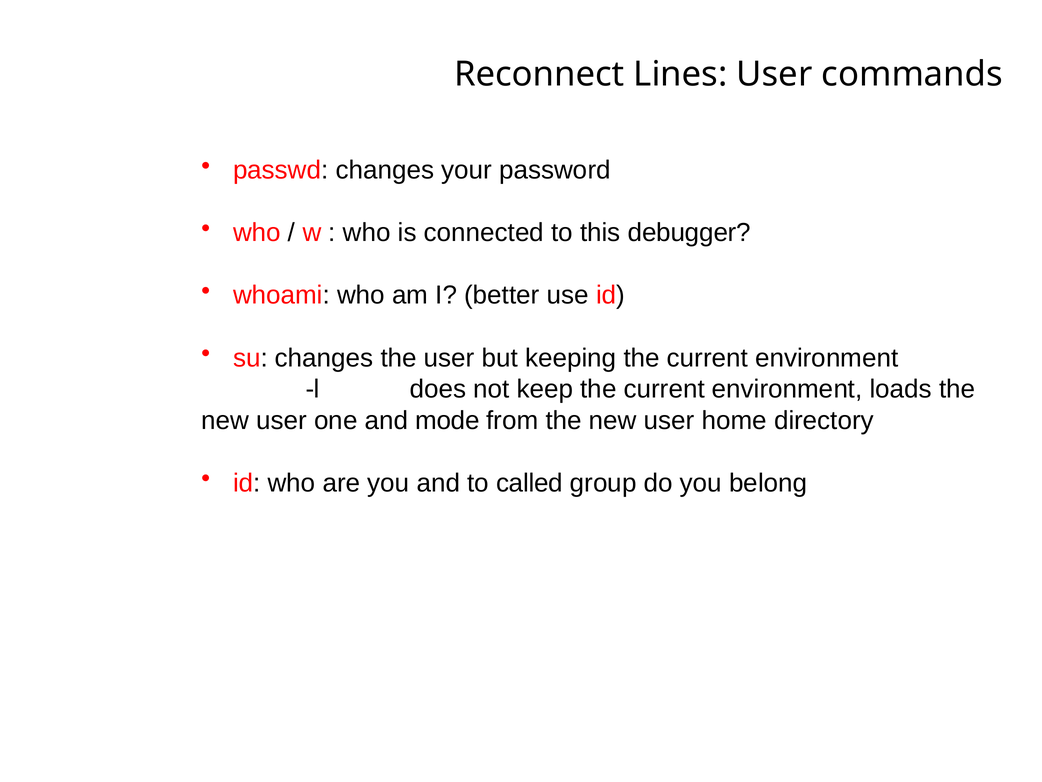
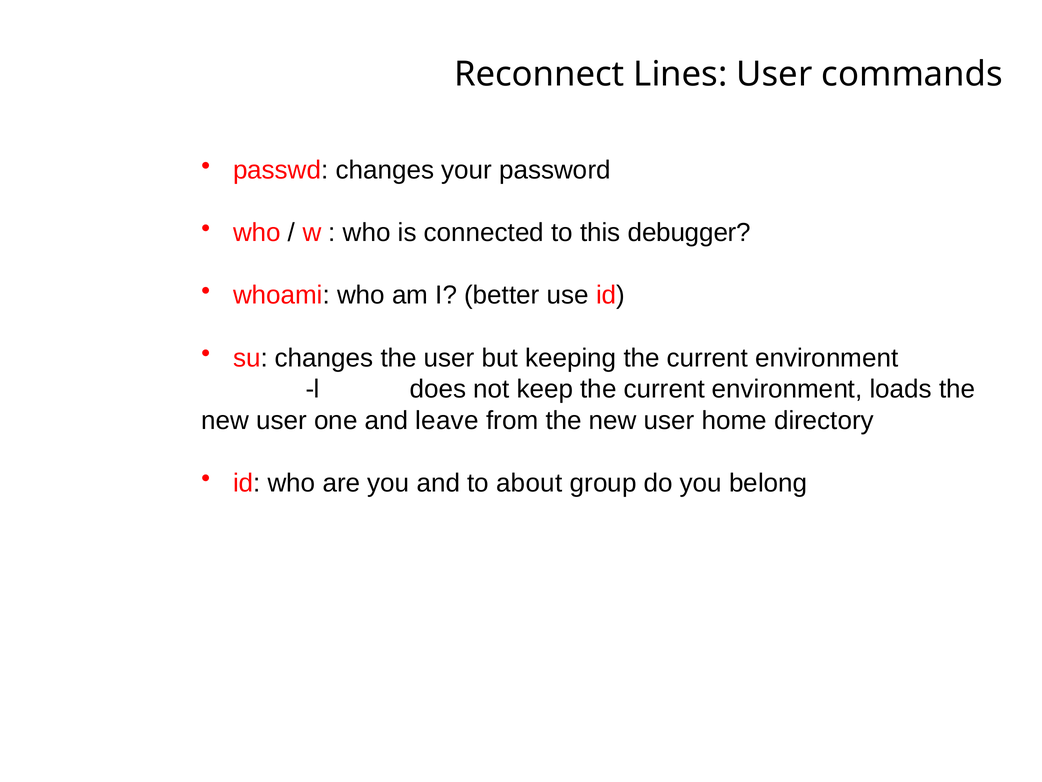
mode: mode -> leave
called: called -> about
